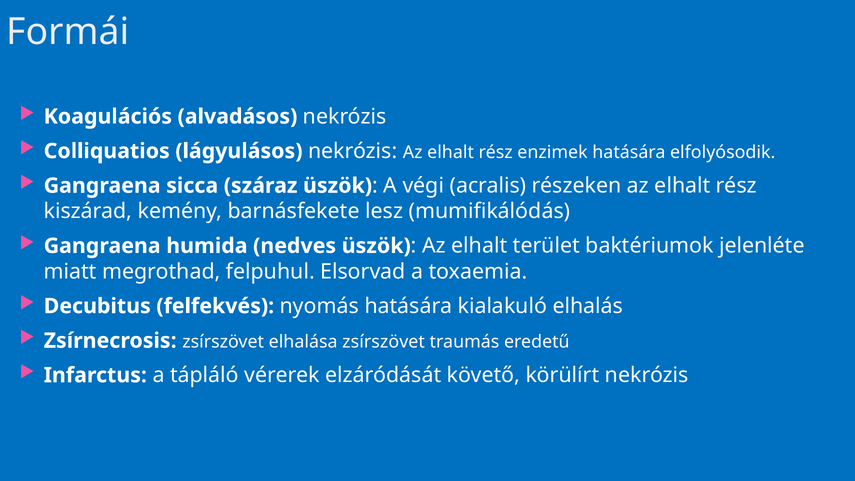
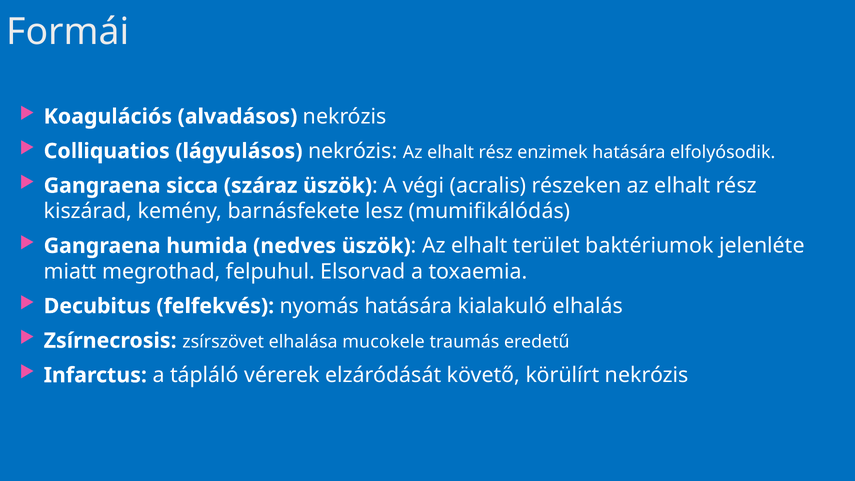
elhalása zsírszövet: zsírszövet -> mucokele
